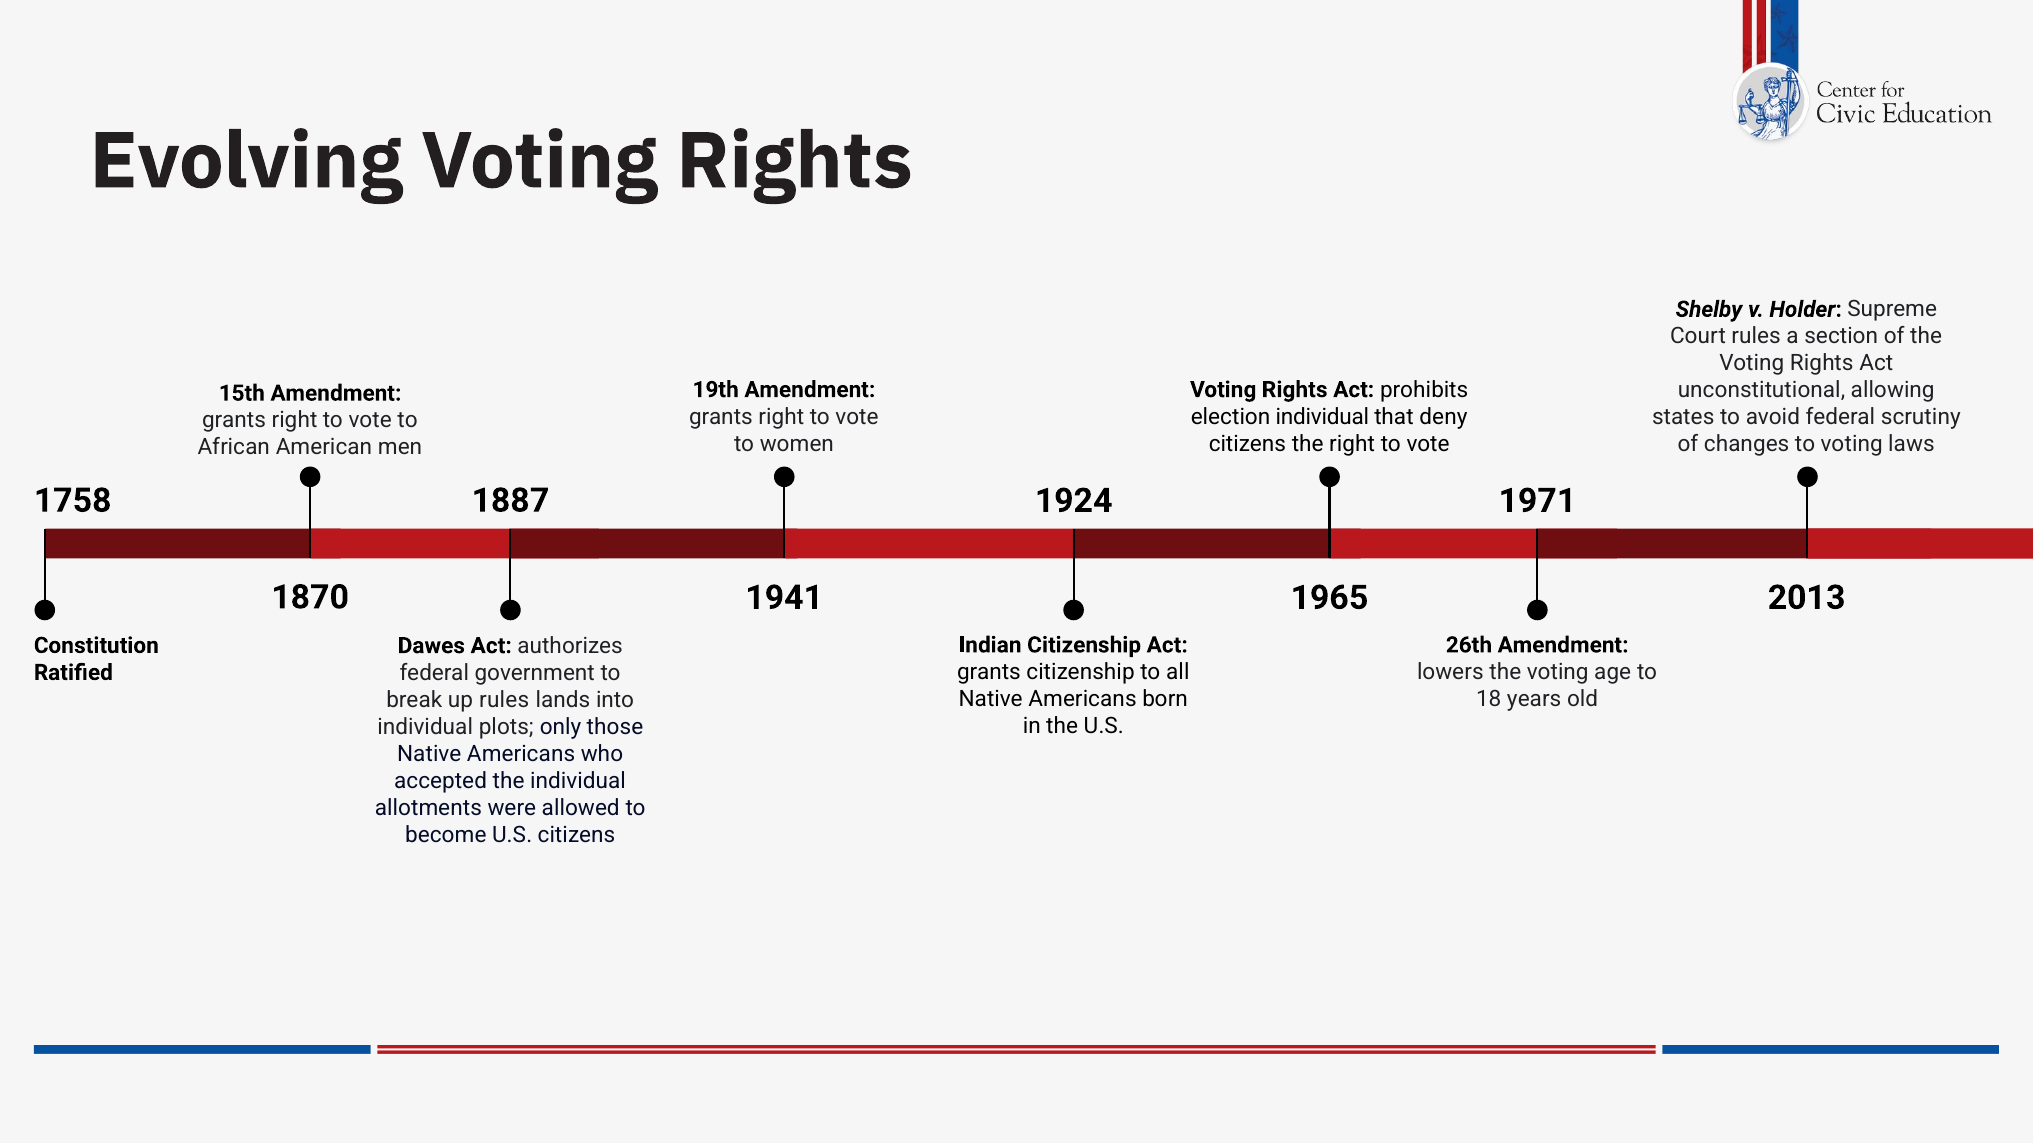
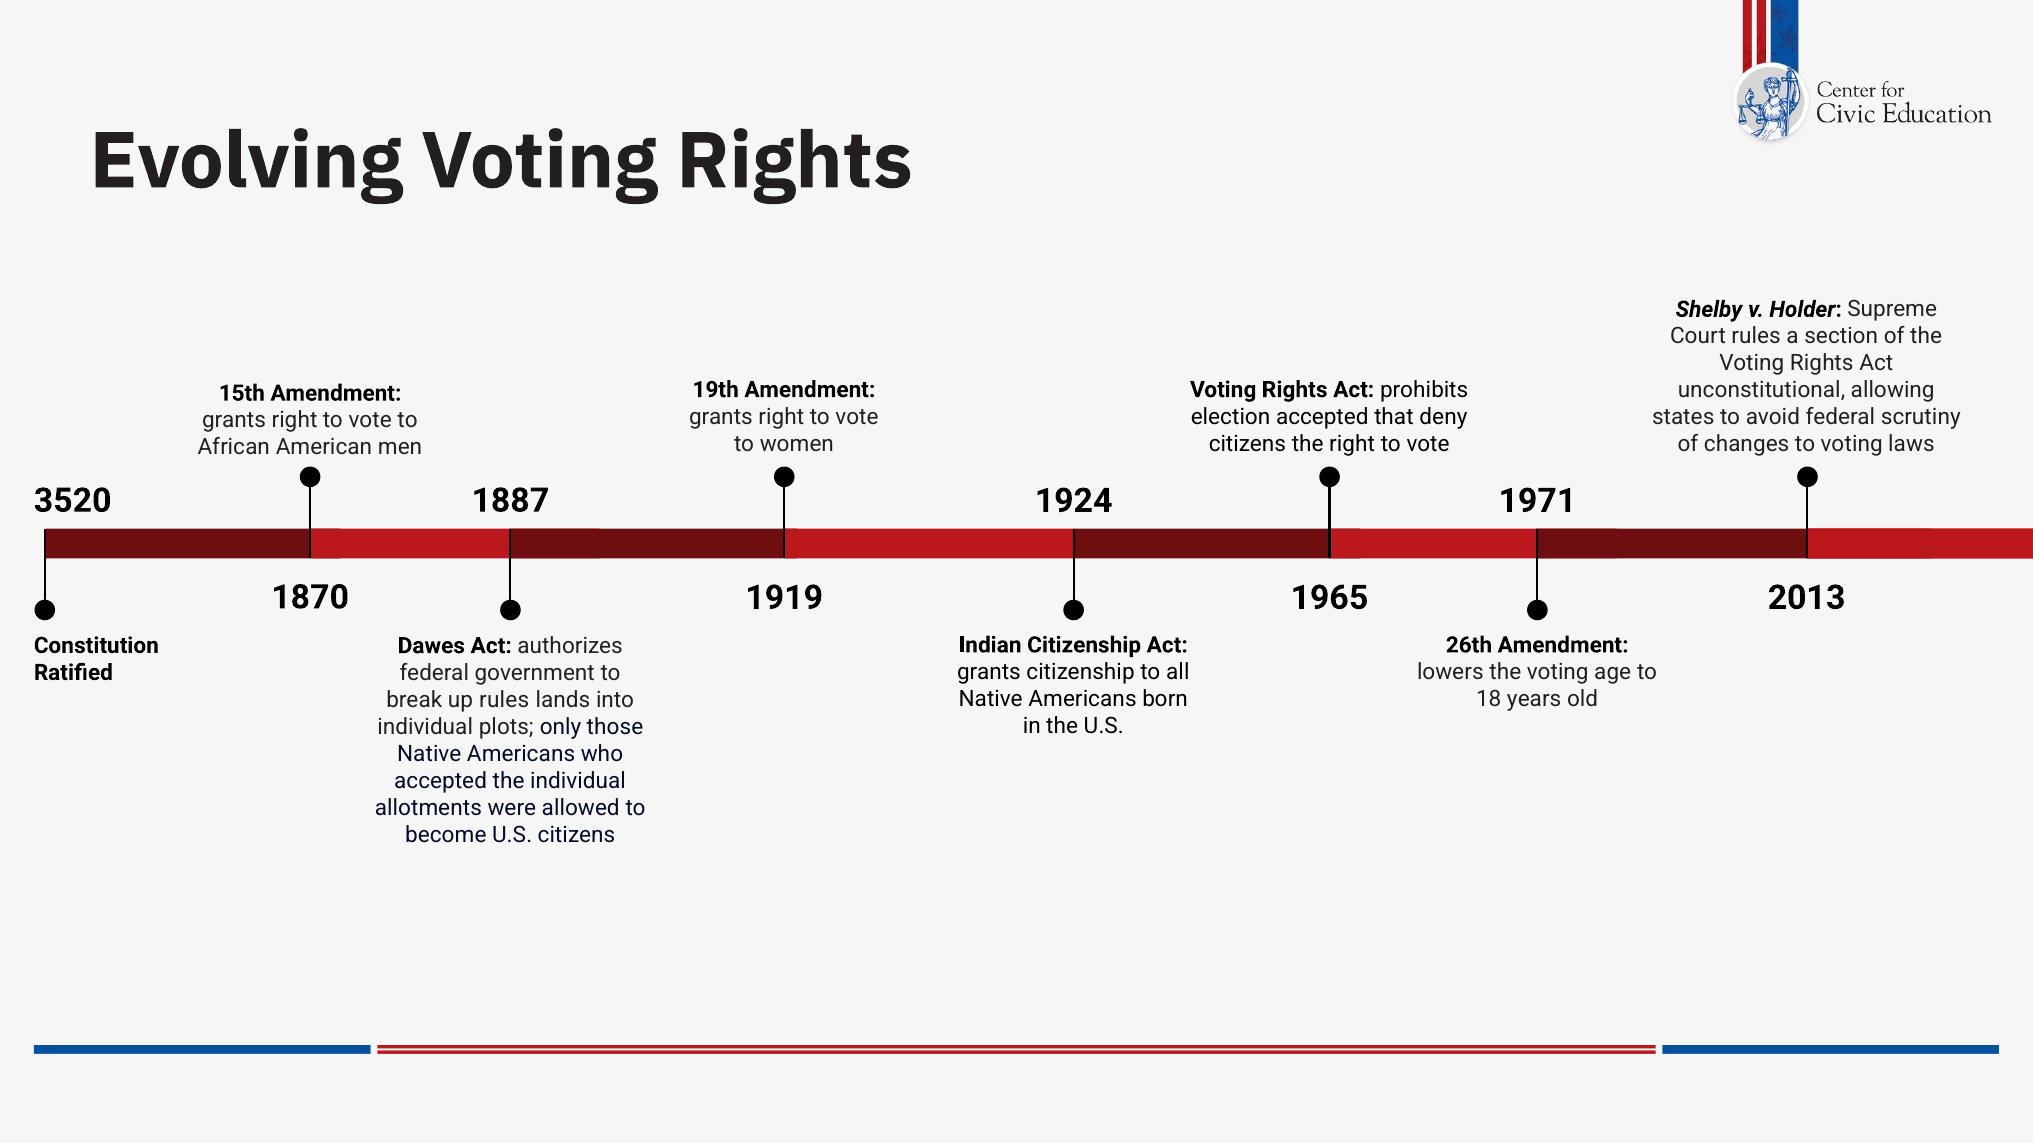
election individual: individual -> accepted
1758: 1758 -> 3520
1941: 1941 -> 1919
